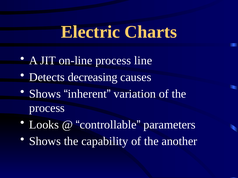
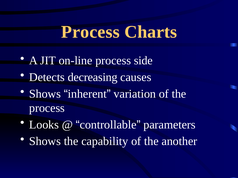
Electric at (90, 32): Electric -> Process
line: line -> side
